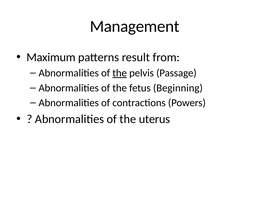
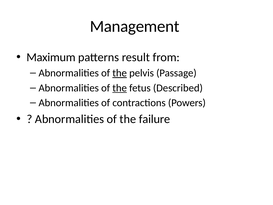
the at (120, 88) underline: none -> present
Beginning: Beginning -> Described
uterus: uterus -> failure
